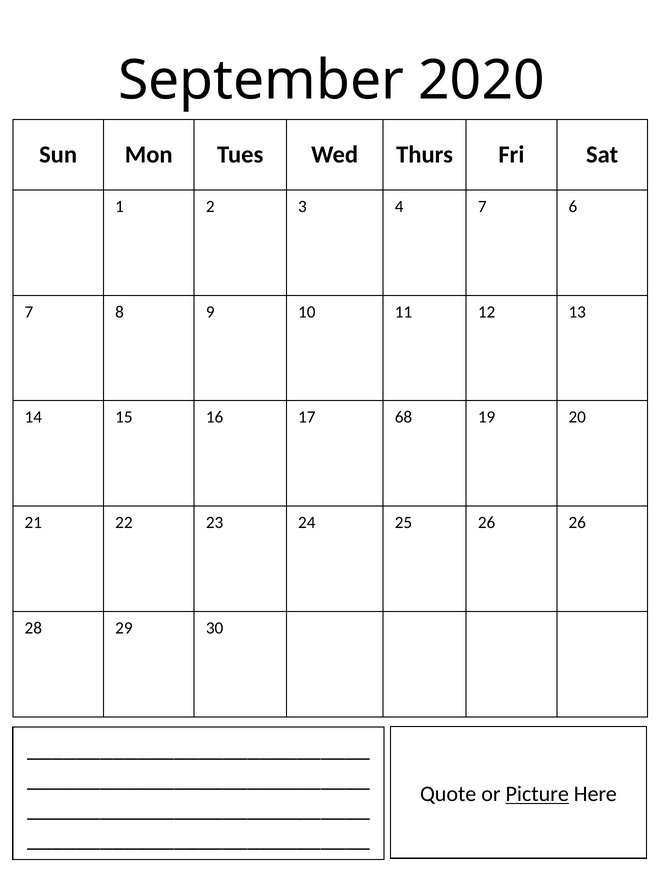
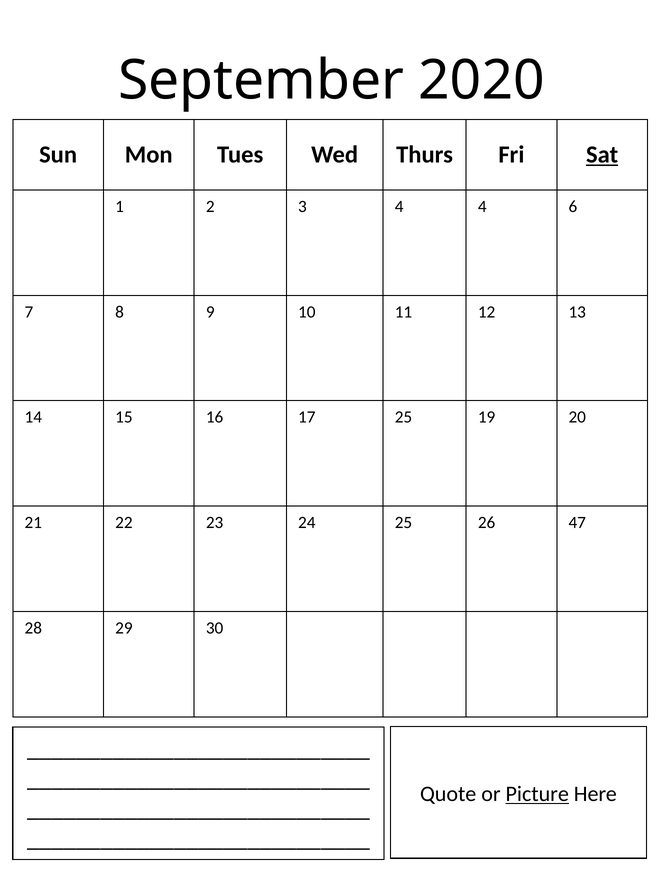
Sat underline: none -> present
4 7: 7 -> 4
17 68: 68 -> 25
26 26: 26 -> 47
